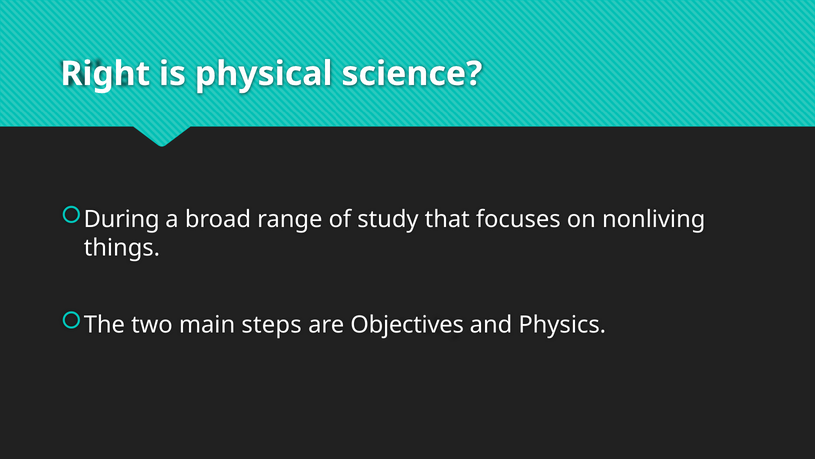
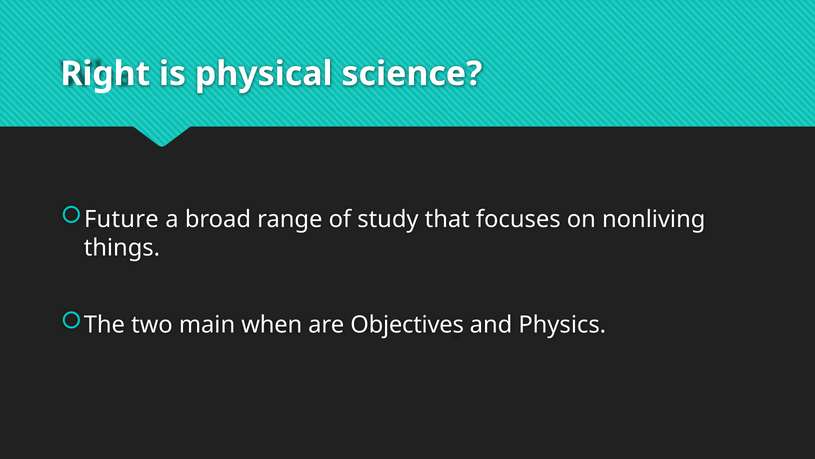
During: During -> Future
steps: steps -> when
